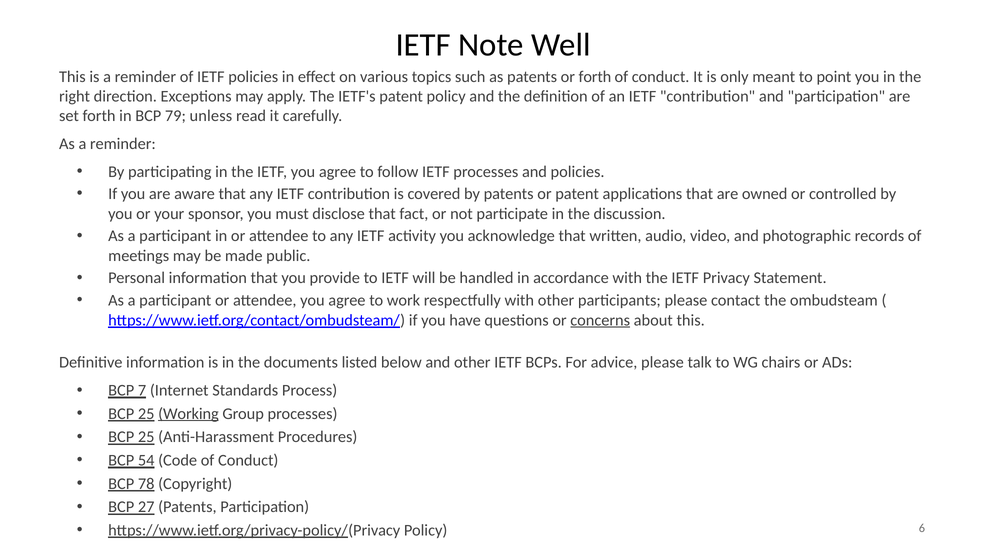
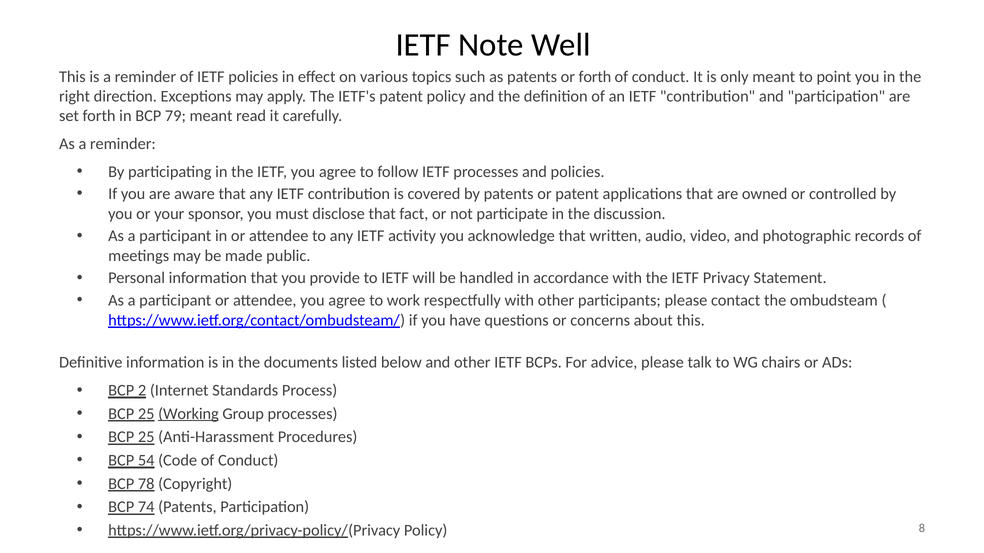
79 unless: unless -> meant
concerns underline: present -> none
7: 7 -> 2
27: 27 -> 74
6: 6 -> 8
